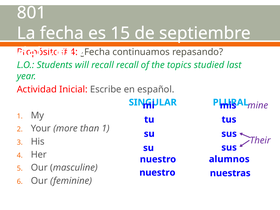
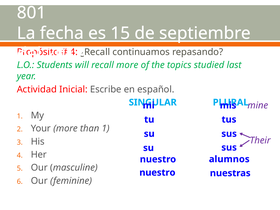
¿Fecha: ¿Fecha -> ¿Recall
recall recall: recall -> more
